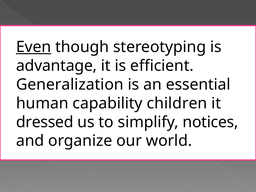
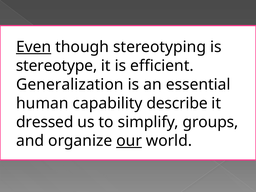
advantage: advantage -> stereotype
children: children -> describe
notices: notices -> groups
our underline: none -> present
